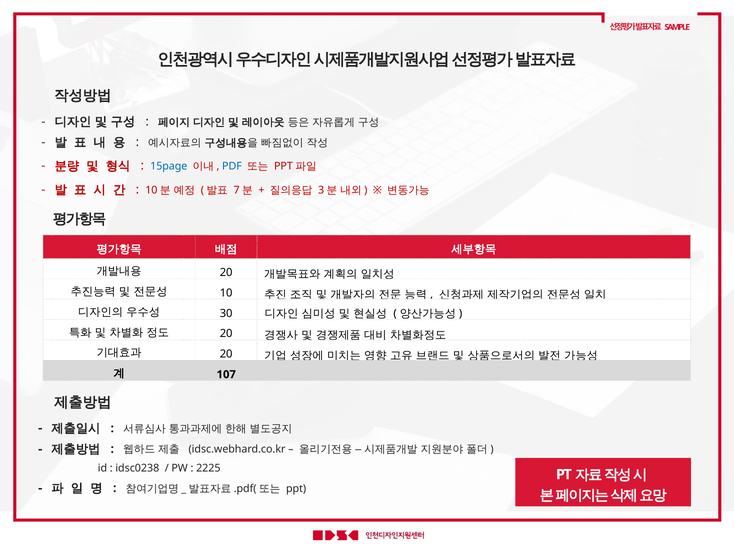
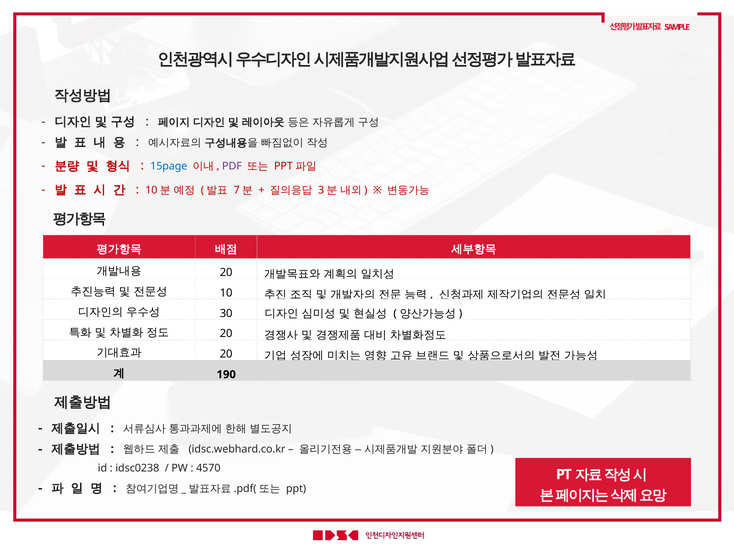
PDF colour: blue -> purple
107: 107 -> 190
2225: 2225 -> 4570
